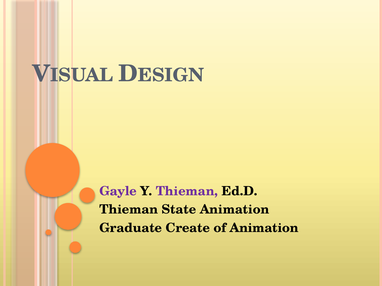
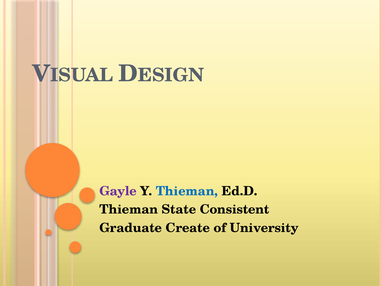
Thieman at (187, 191) colour: purple -> blue
State Animation: Animation -> Consistent
of Animation: Animation -> University
